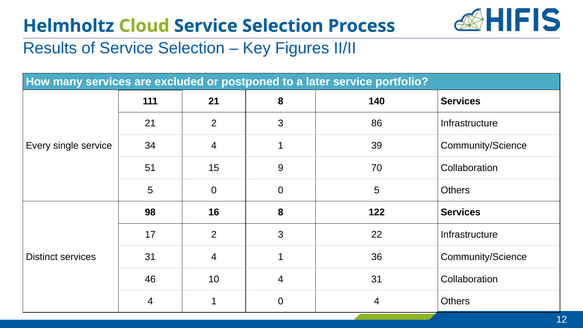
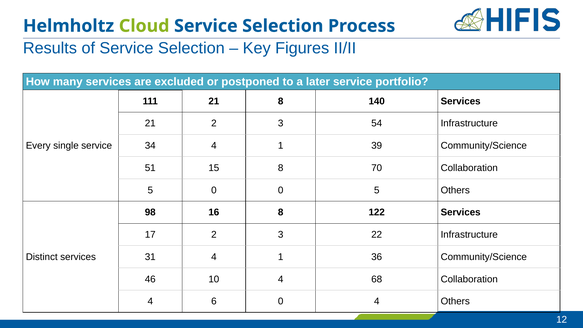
86: 86 -> 54
15 9: 9 -> 8
4 31: 31 -> 68
1 at (214, 301): 1 -> 6
